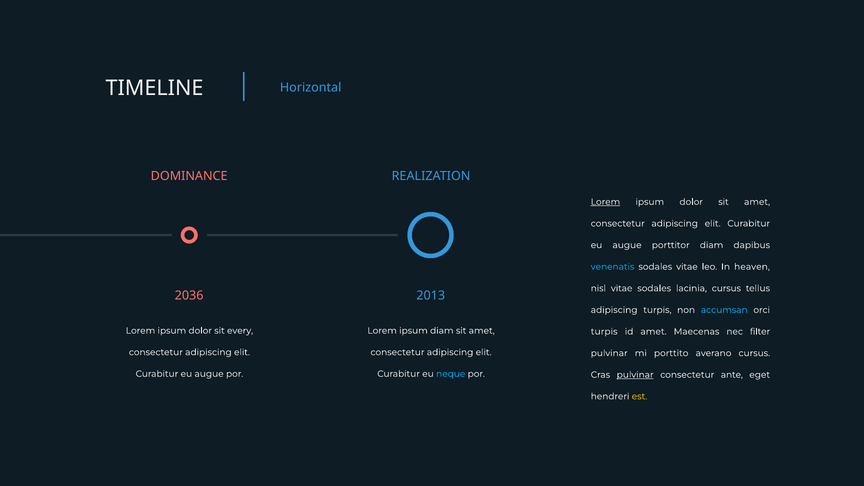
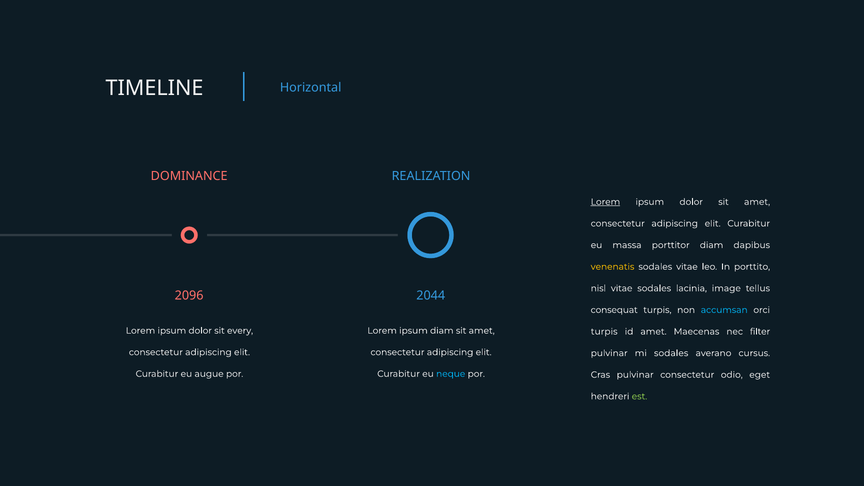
augue at (627, 245): augue -> massa
venenatis colour: light blue -> yellow
heaven: heaven -> porttito
lacinia cursus: cursus -> image
2036: 2036 -> 2096
2013: 2013 -> 2044
adipiscing at (614, 310): adipiscing -> consequat
mi porttito: porttito -> sodales
pulvinar at (635, 375) underline: present -> none
ante: ante -> odio
est colour: yellow -> light green
